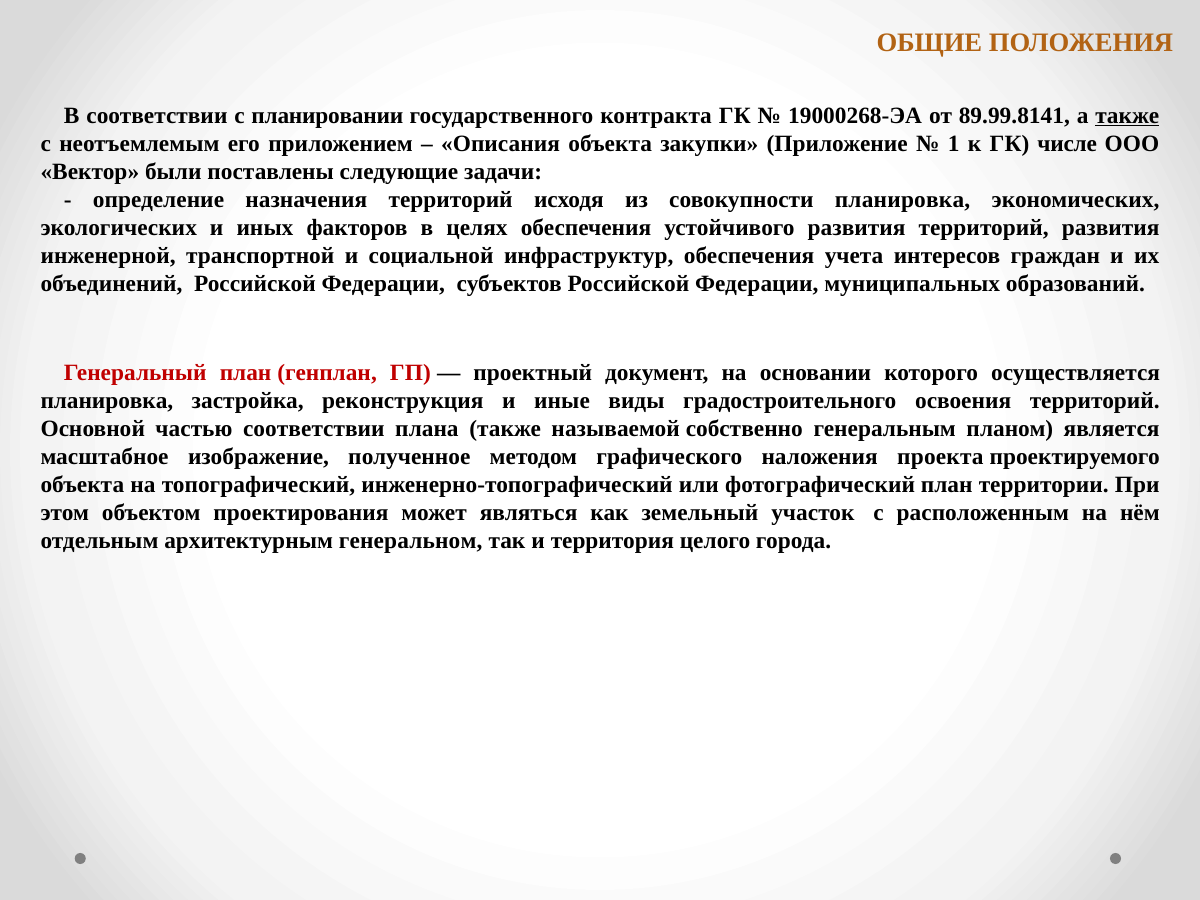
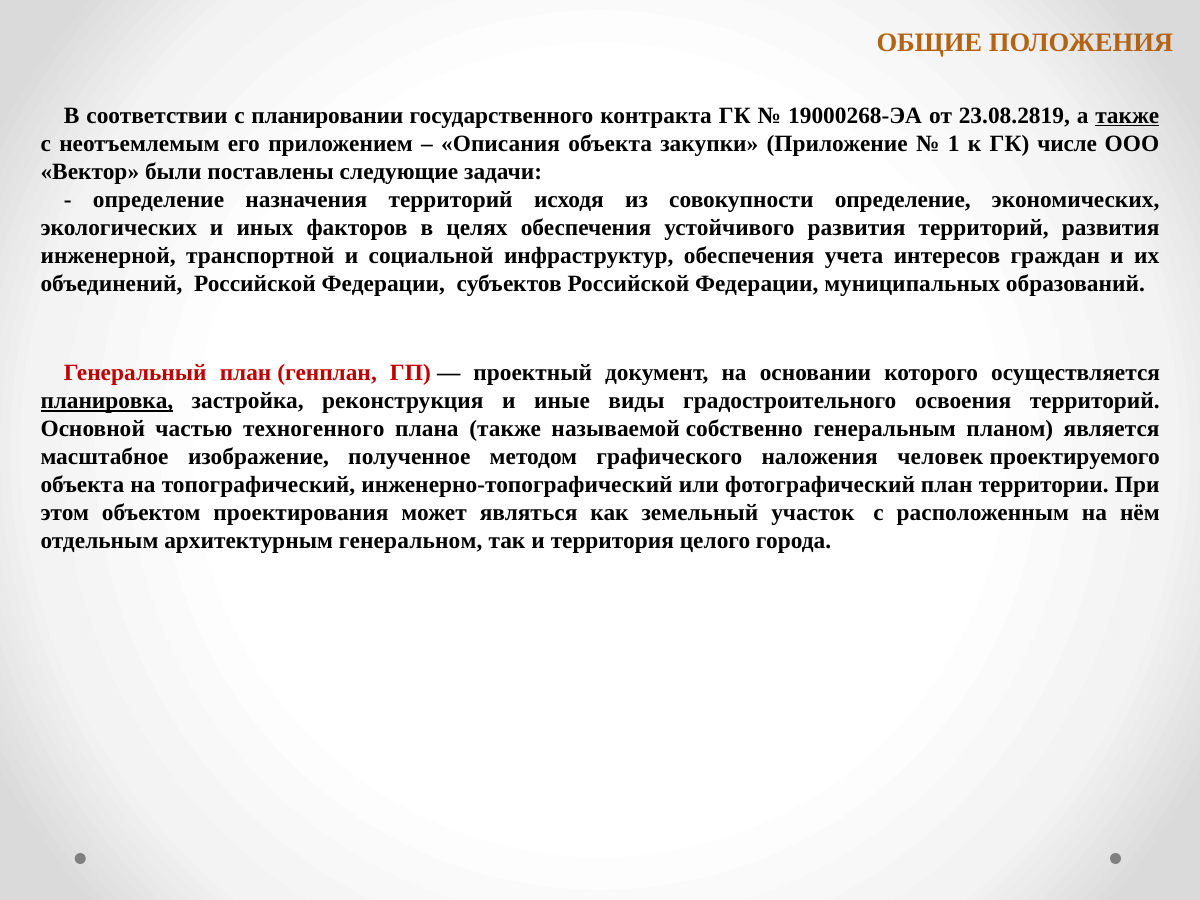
89.99.8141: 89.99.8141 -> 23.08.2819
совокупности планировка: планировка -> определение
планировка at (107, 401) underline: none -> present
частью соответствии: соответствии -> техногенного
проекта: проекта -> человек
